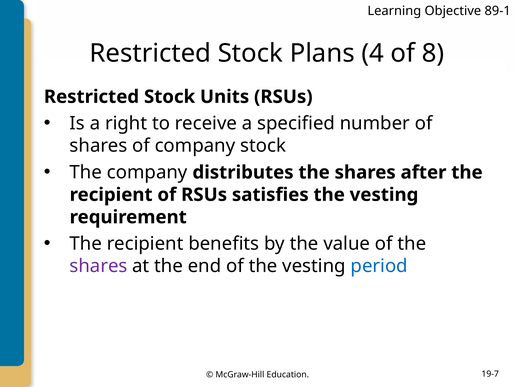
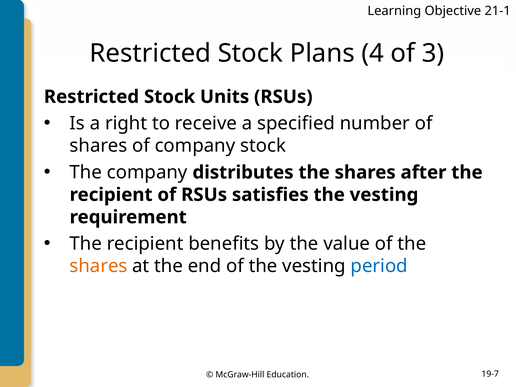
89-1: 89-1 -> 21-1
8: 8 -> 3
shares at (99, 266) colour: purple -> orange
